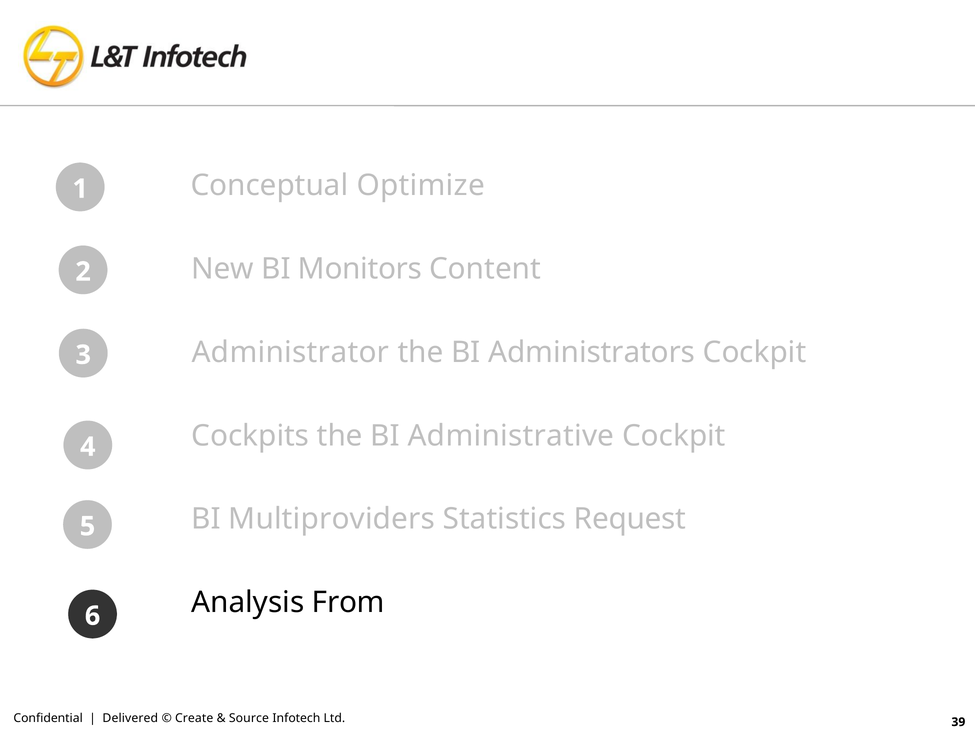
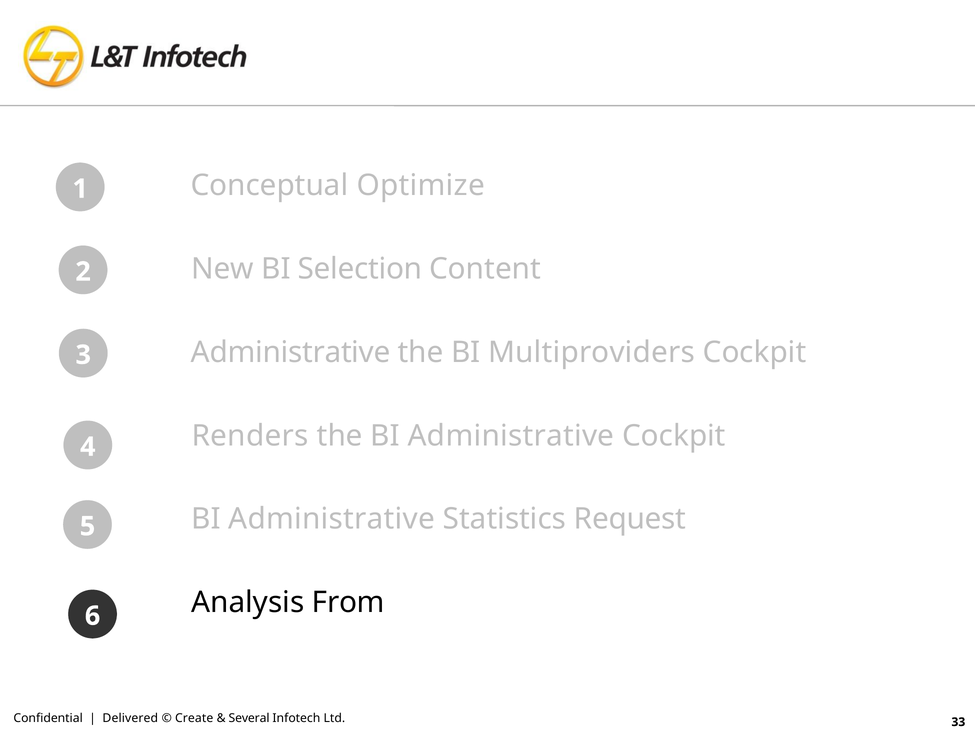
Monitors: Monitors -> Selection
Administrator at (290, 352): Administrator -> Administrative
Administrators: Administrators -> Multiproviders
Cockpits: Cockpits -> Renders
Multiproviders at (332, 519): Multiproviders -> Administrative
Source: Source -> Several
39: 39 -> 33
